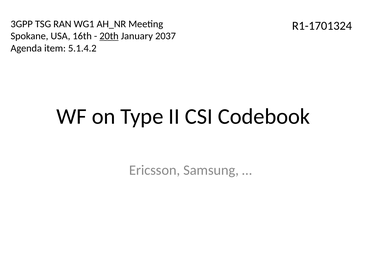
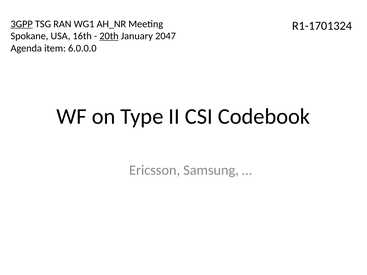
3GPP underline: none -> present
2037: 2037 -> 2047
5.1.4.2: 5.1.4.2 -> 6.0.0.0
